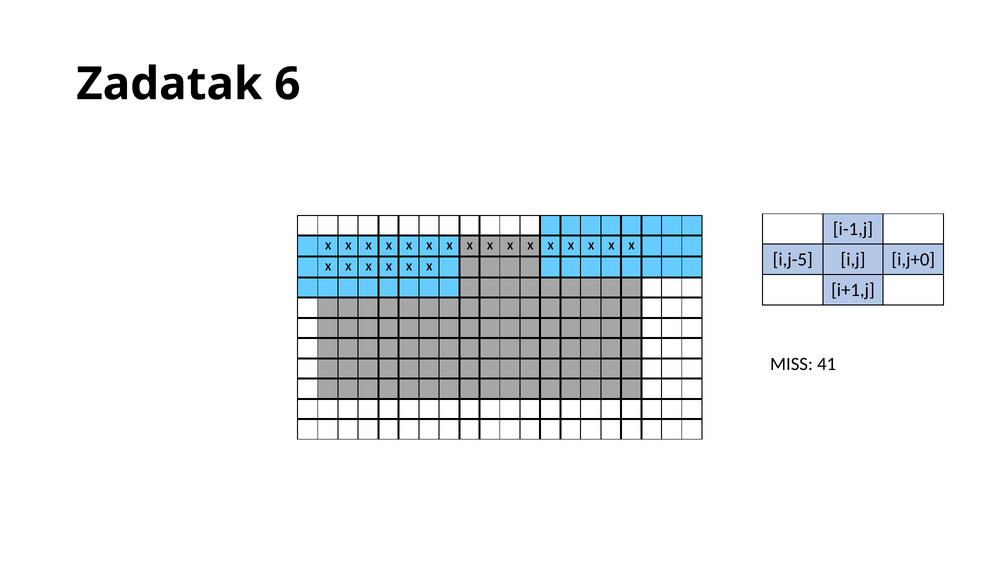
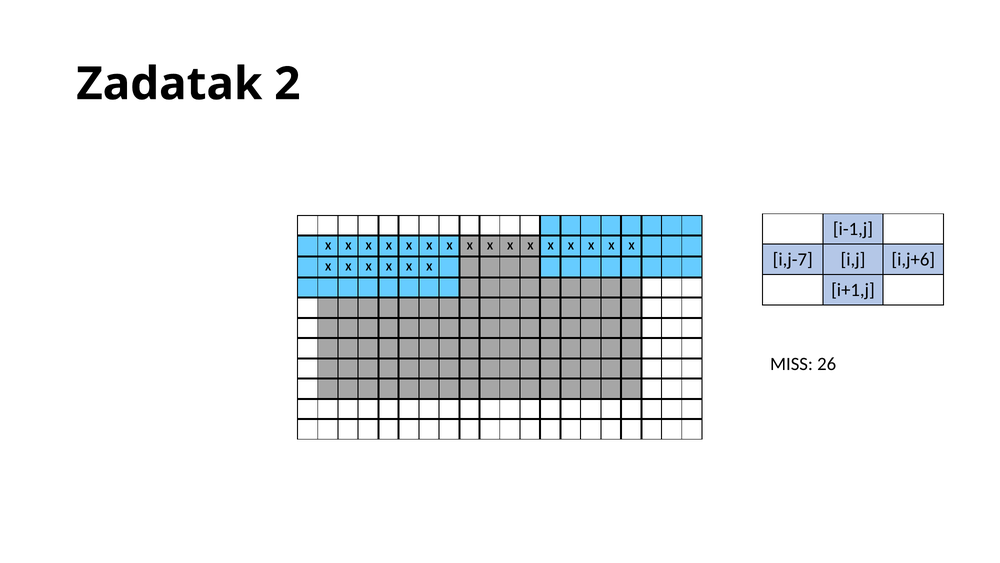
6: 6 -> 2
i,j-5: i,j-5 -> i,j-7
i,j+0: i,j+0 -> i,j+6
41: 41 -> 26
